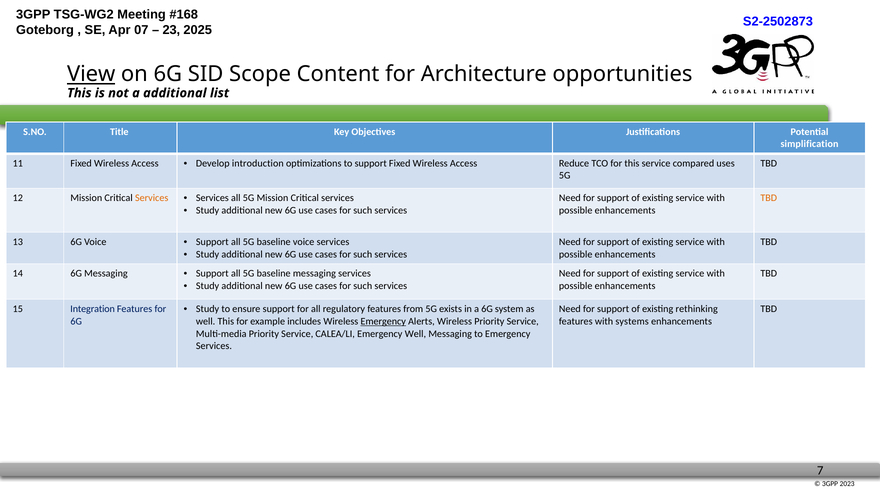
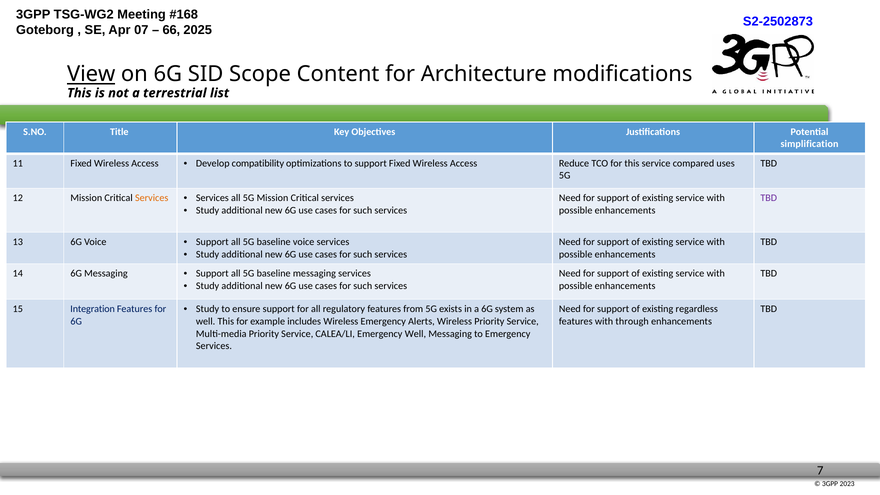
23: 23 -> 66
opportunities: opportunities -> modifications
a additional: additional -> terrestrial
introduction: introduction -> compatibility
TBD at (769, 198) colour: orange -> purple
rethinking: rethinking -> regardless
Emergency at (383, 321) underline: present -> none
systems: systems -> through
